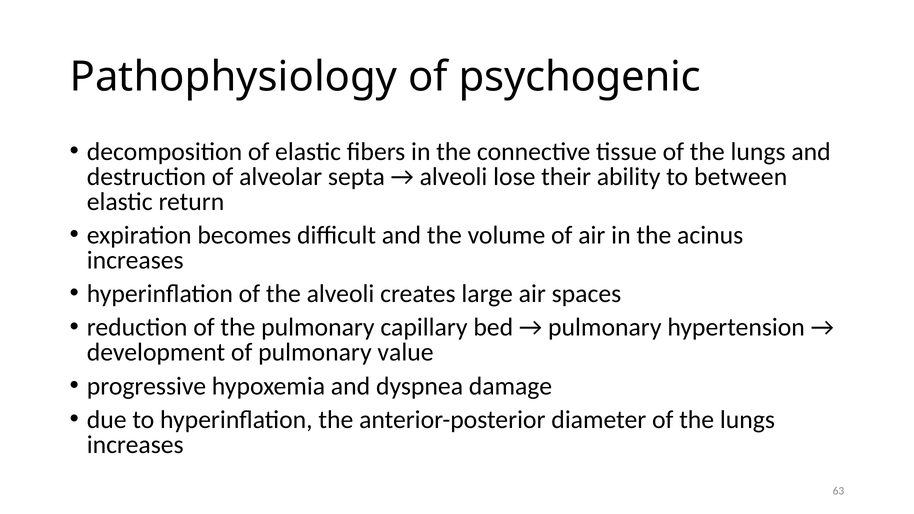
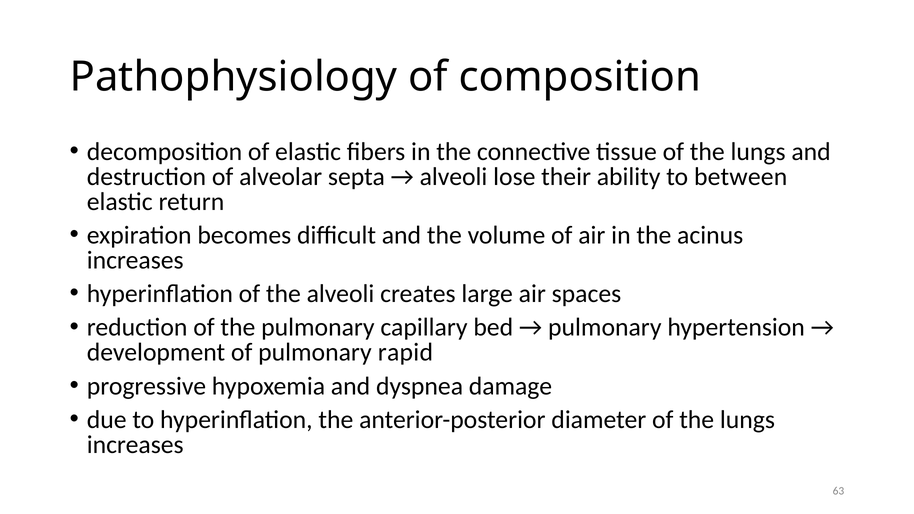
psychogenic: psychogenic -> composition
value: value -> rapid
